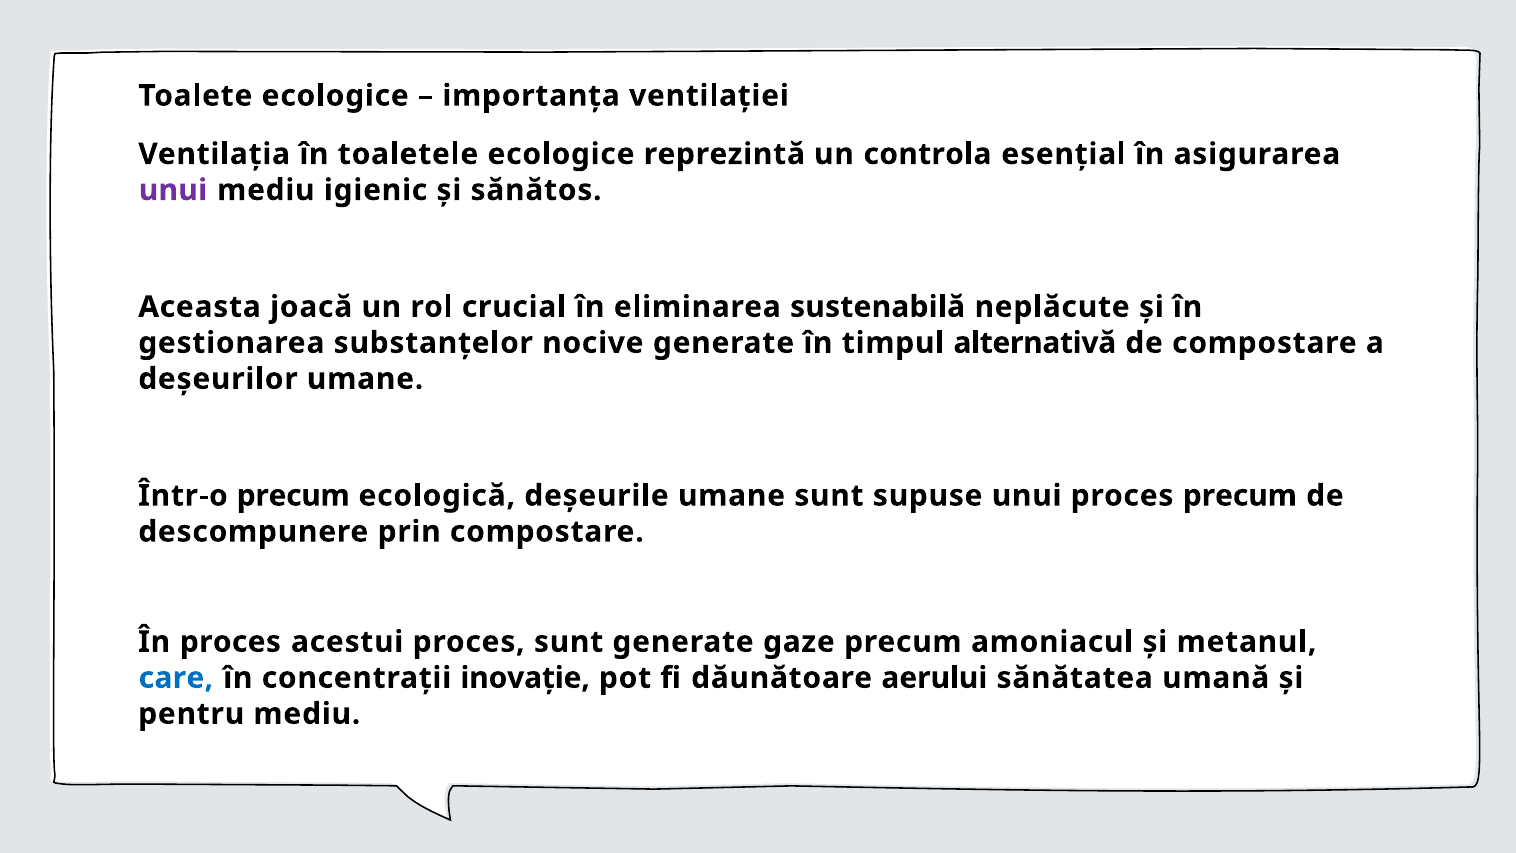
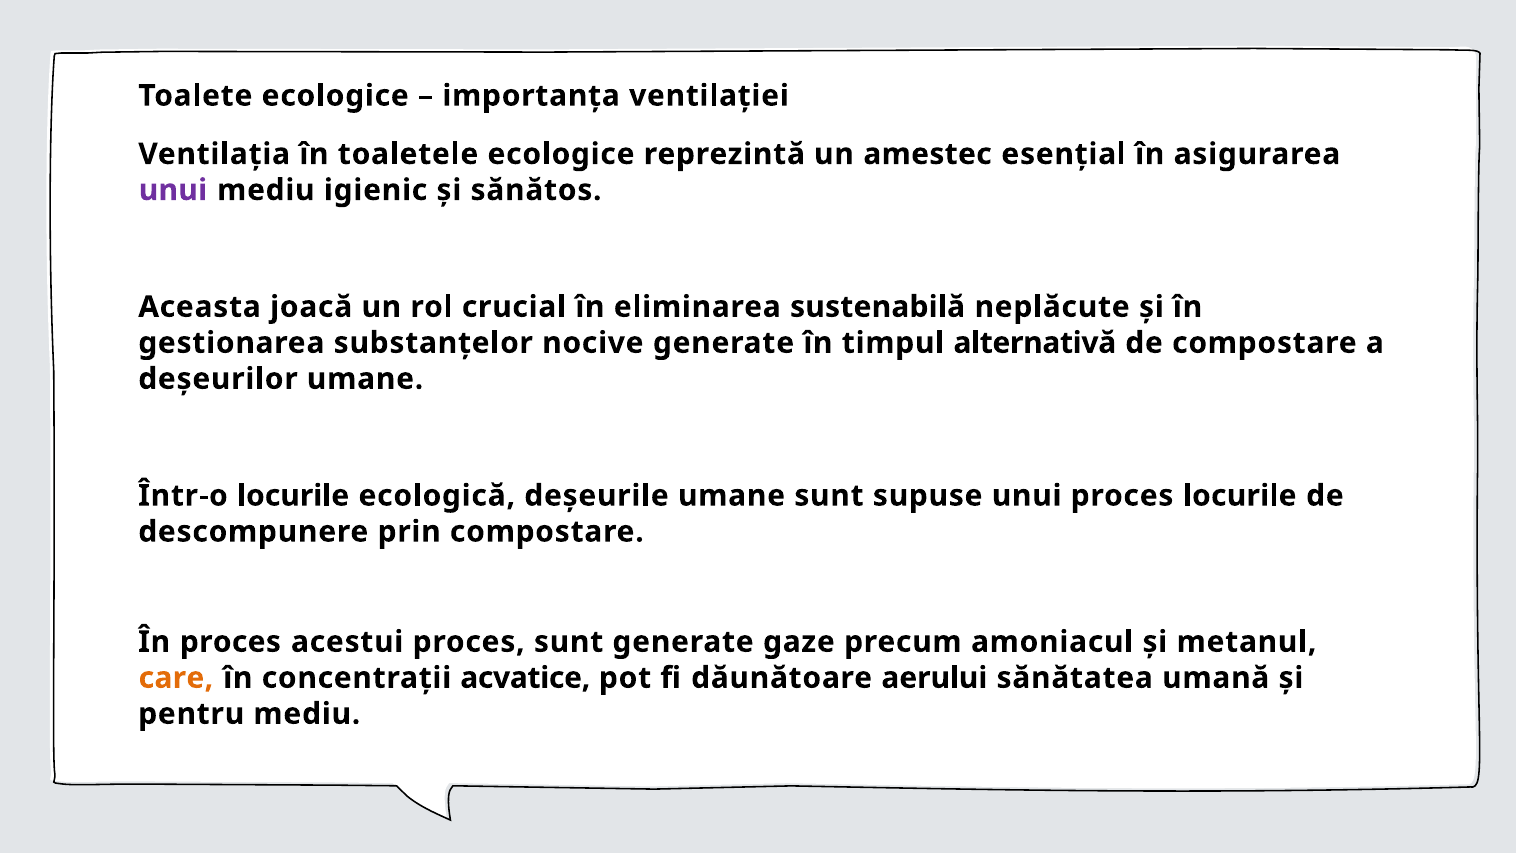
controla: controla -> amestec
Într-o precum: precum -> locurile
proces precum: precum -> locurile
care colour: blue -> orange
inovație: inovație -> acvatice
